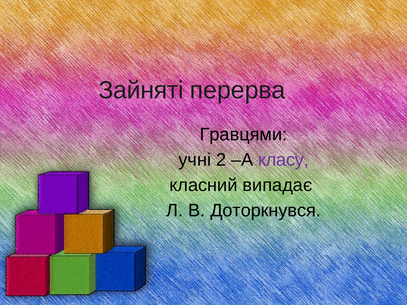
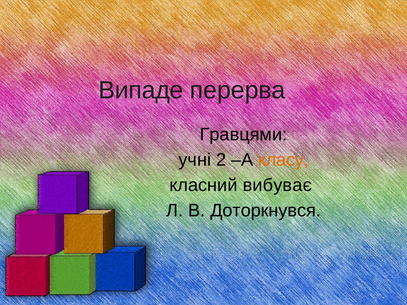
Зайняті: Зайняті -> Випаде
класу colour: purple -> orange
випадає: випадає -> вибуває
